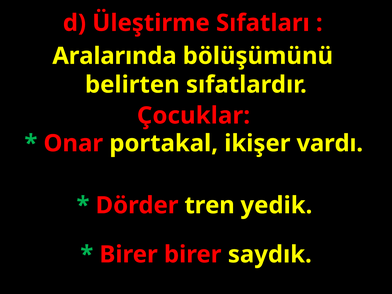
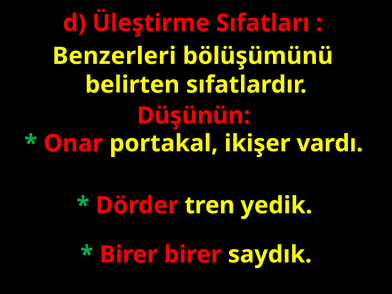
Aralarında: Aralarında -> Benzerleri
Çocuklar: Çocuklar -> Düşünün
